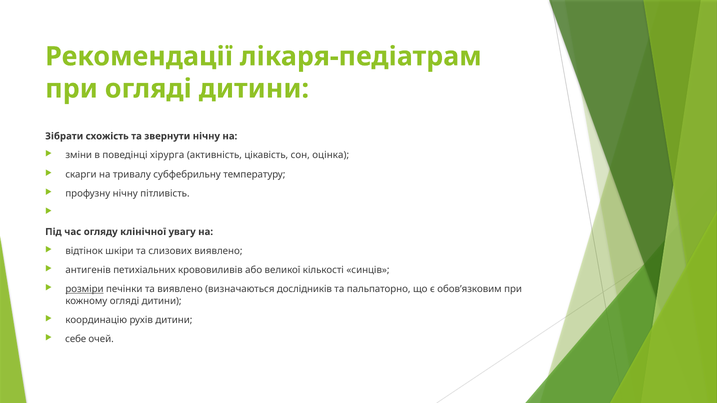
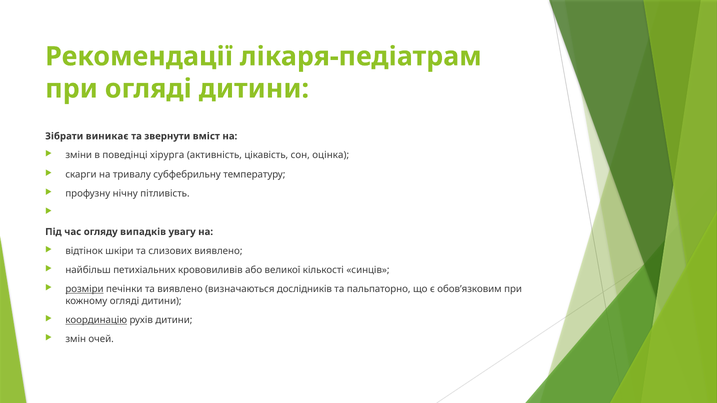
схожість: схожість -> виникає
звернути нічну: нічну -> вміст
клінічної: клінічної -> випадків
антигенів: антигенів -> найбільш
координацію underline: none -> present
себе: себе -> змін
